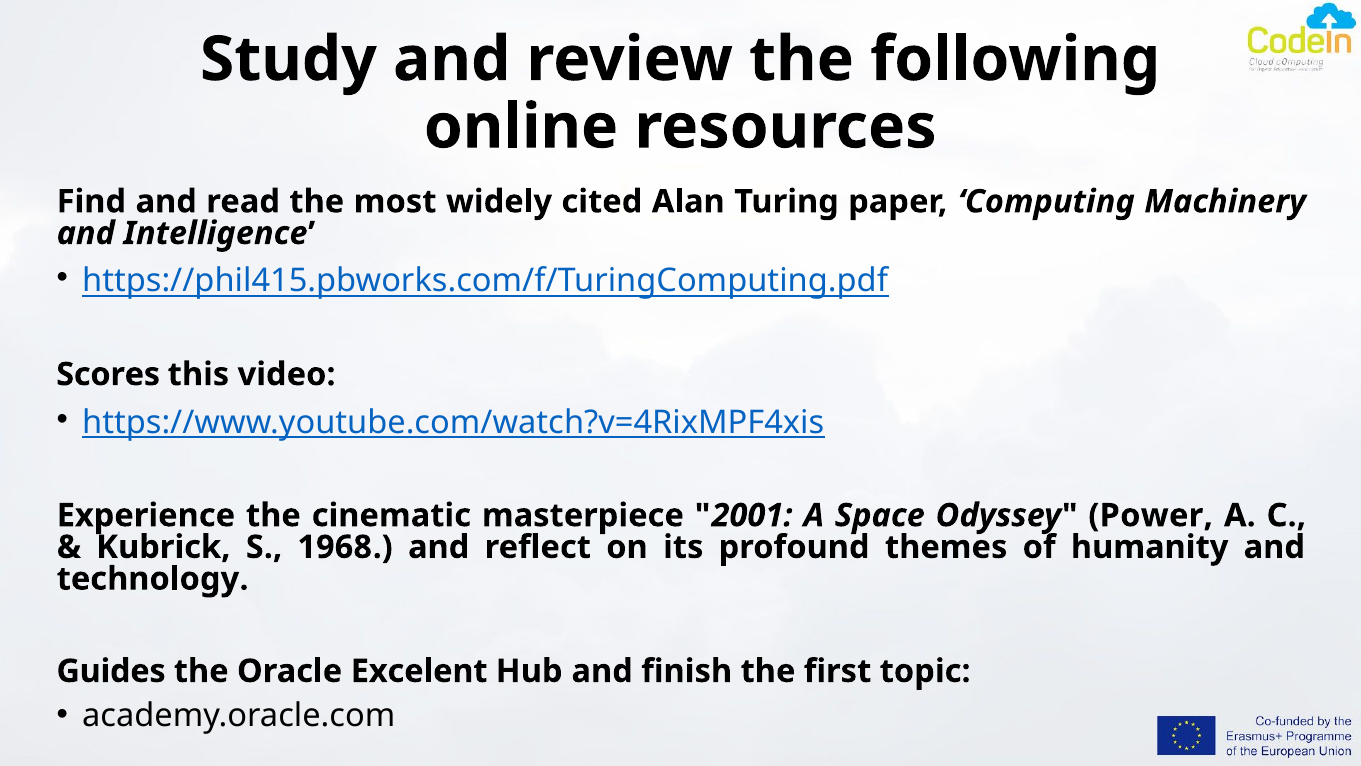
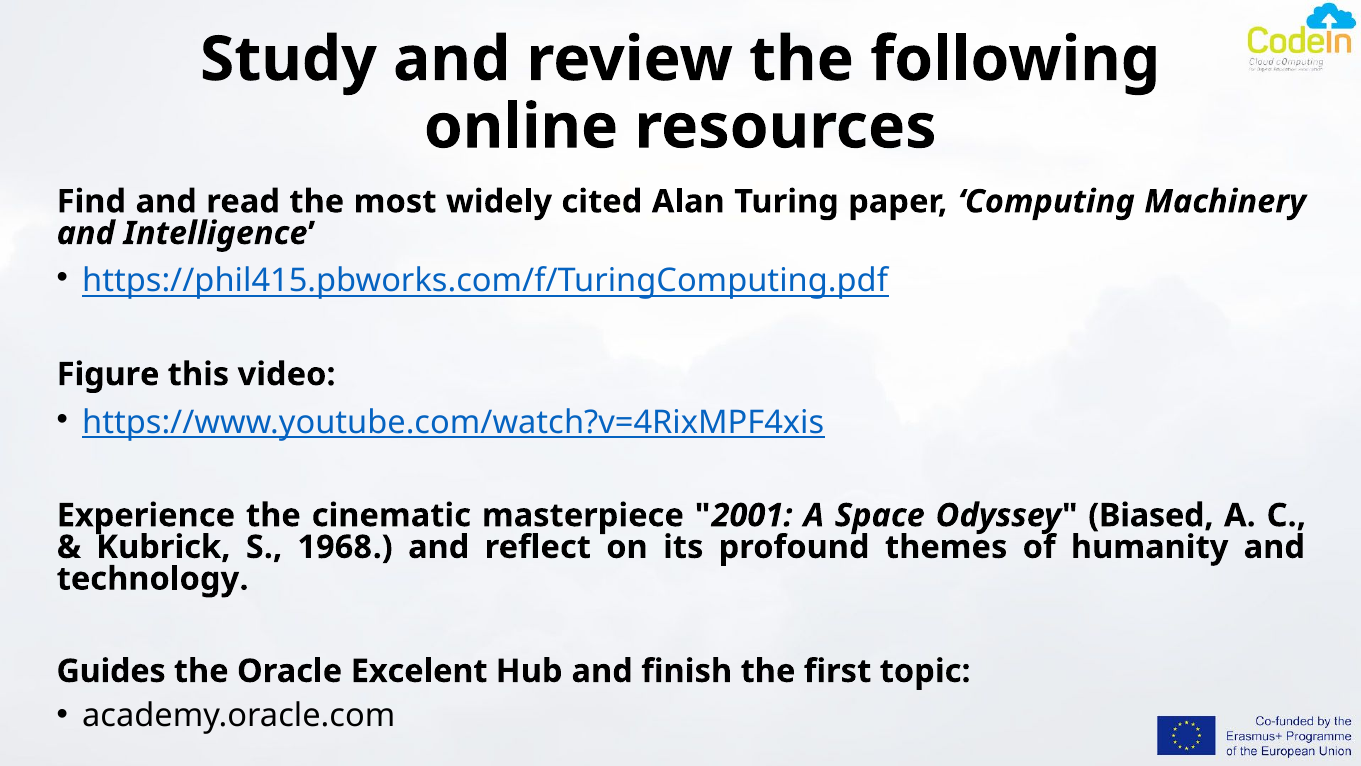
Scores: Scores -> Figure
Power: Power -> Biased
